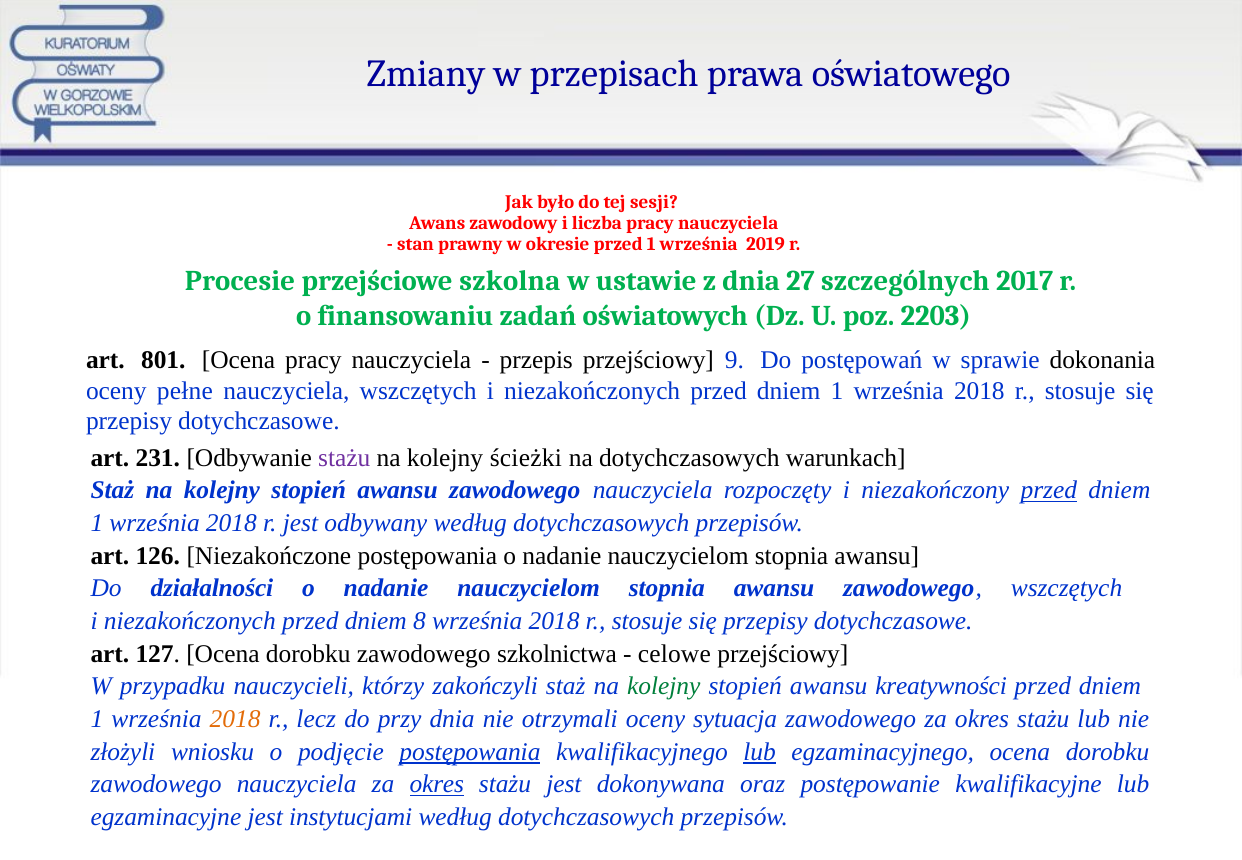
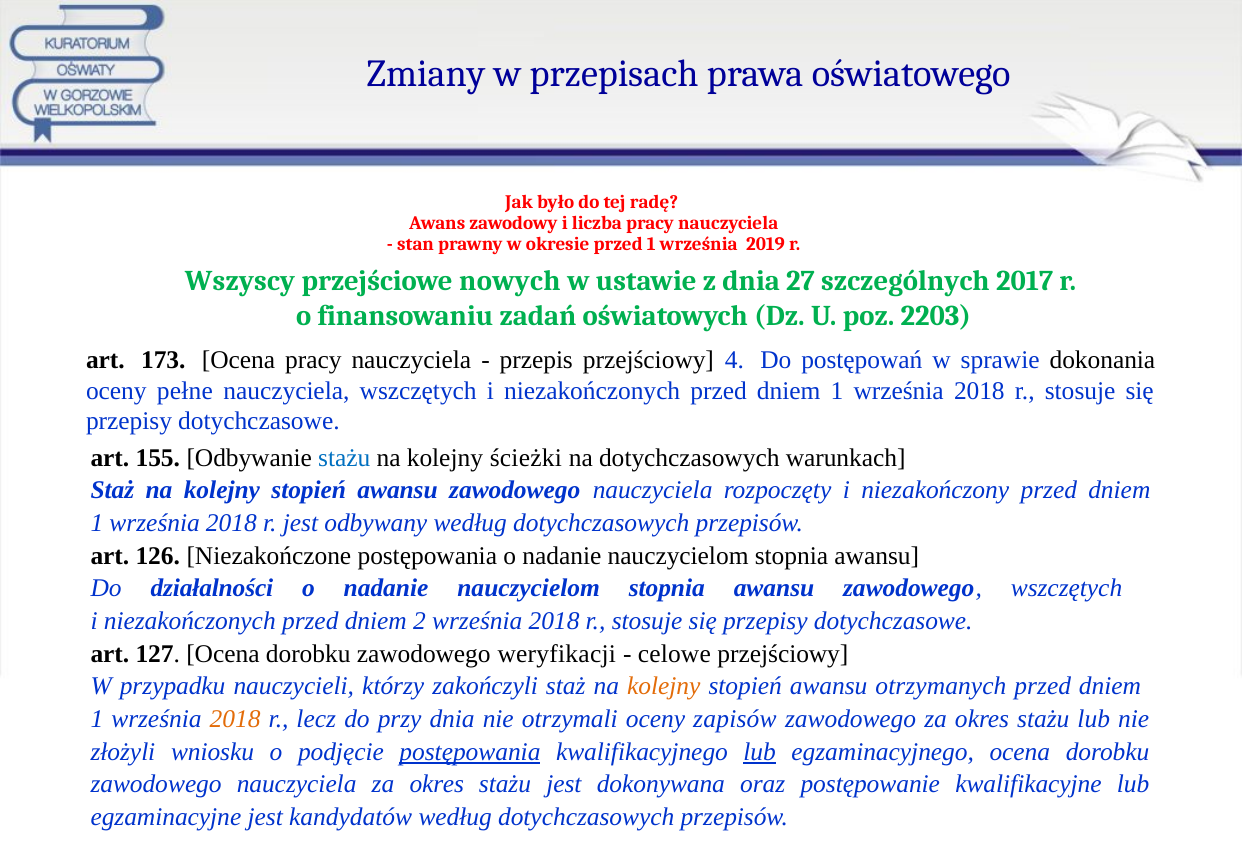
sesji: sesji -> radę
Procesie: Procesie -> Wszyscy
szkolna: szkolna -> nowych
801: 801 -> 173
9: 9 -> 4
231: 231 -> 155
stażu at (344, 458) colour: purple -> blue
przed at (1049, 490) underline: present -> none
8: 8 -> 2
szkolnictwa: szkolnictwa -> weryfikacji
kolejny at (664, 686) colour: green -> orange
kreatywności: kreatywności -> otrzymanych
sytuacja: sytuacja -> zapisów
okres at (437, 784) underline: present -> none
instytucjami: instytucjami -> kandydatów
